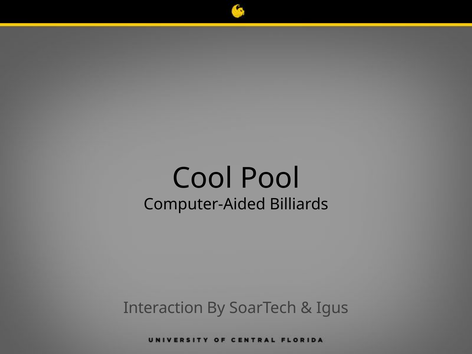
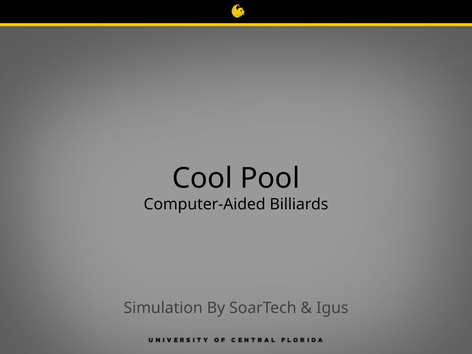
Interaction: Interaction -> Simulation
